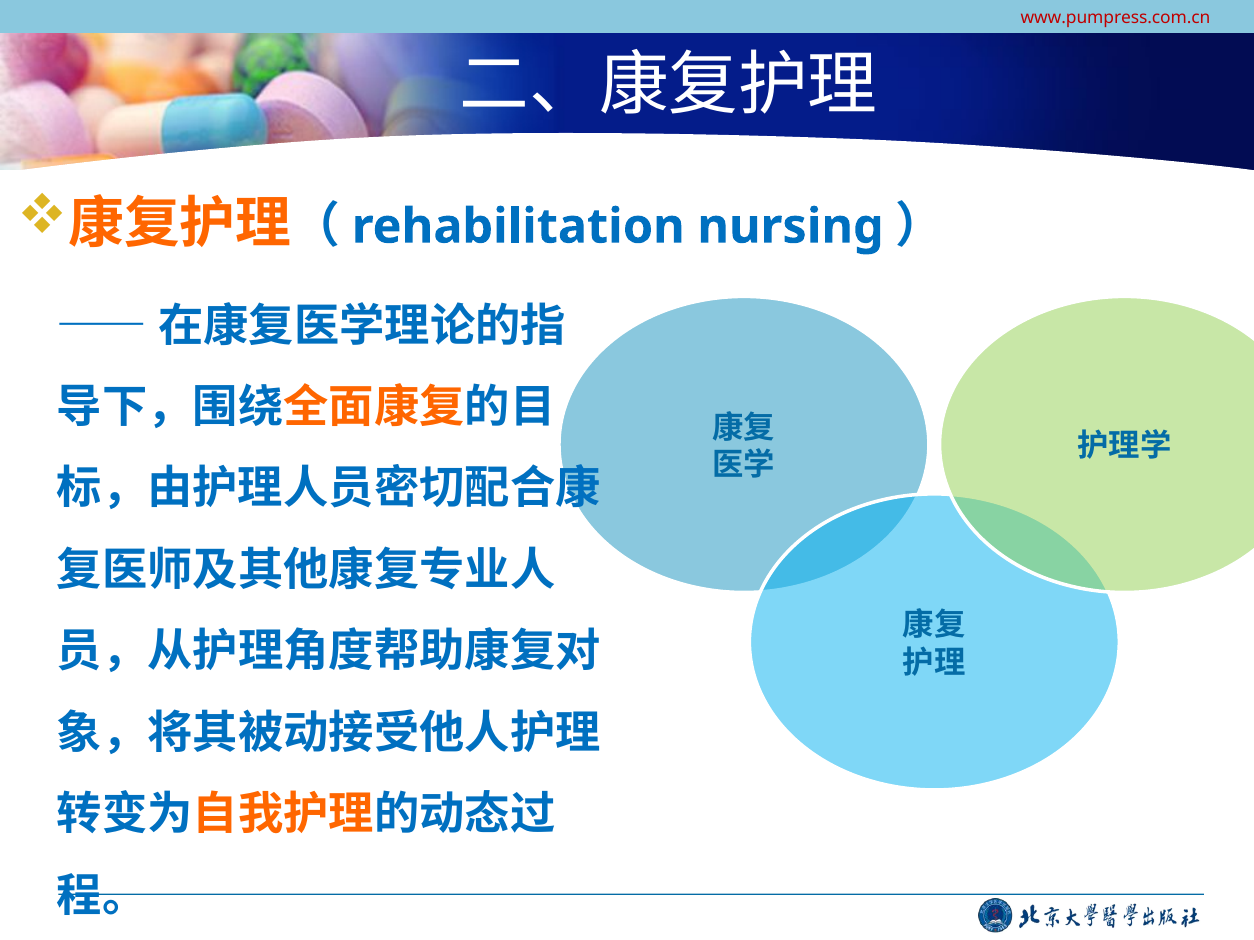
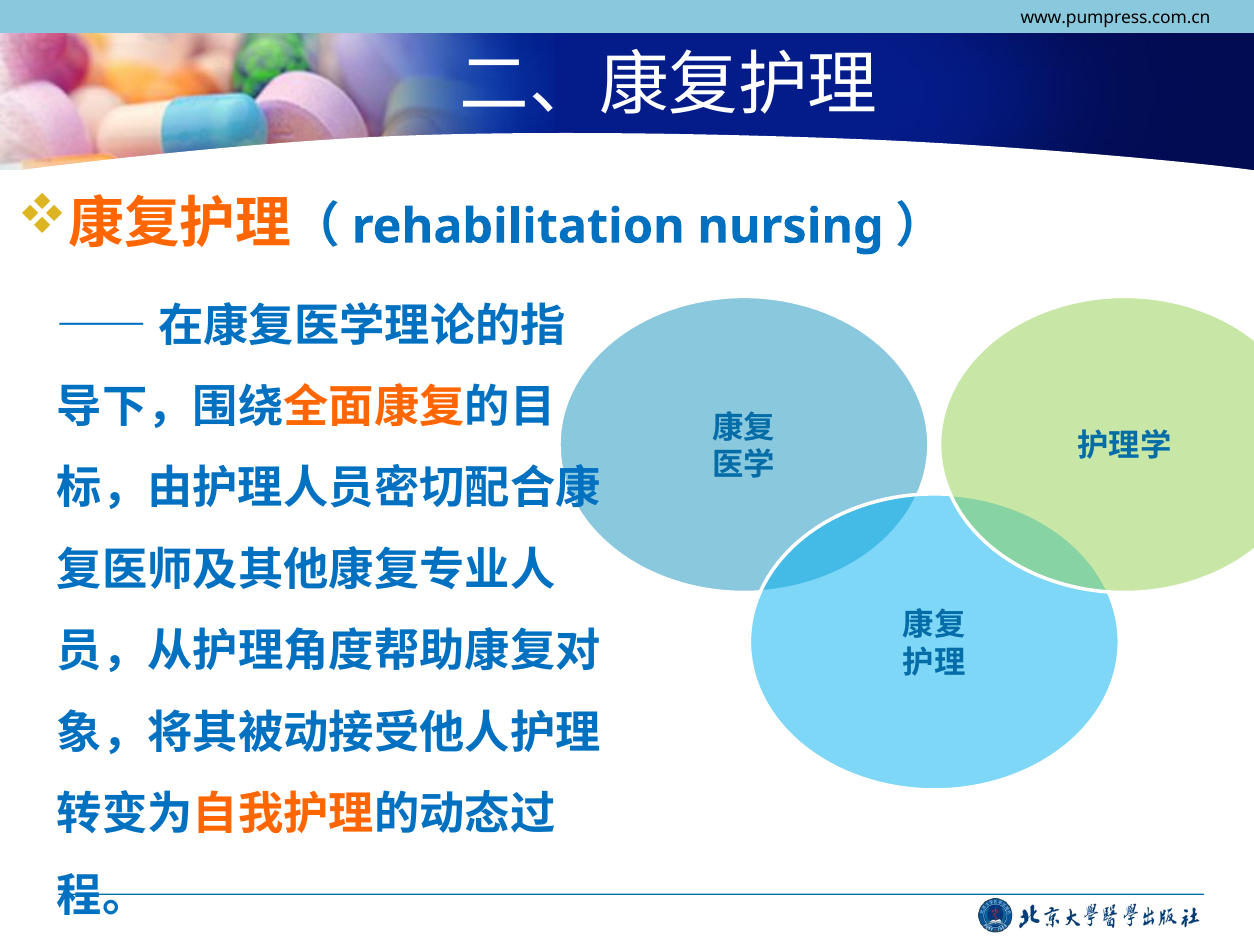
www.pumpress.com.cn colour: red -> black
